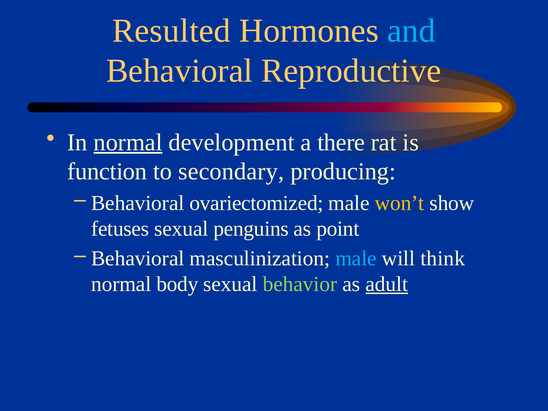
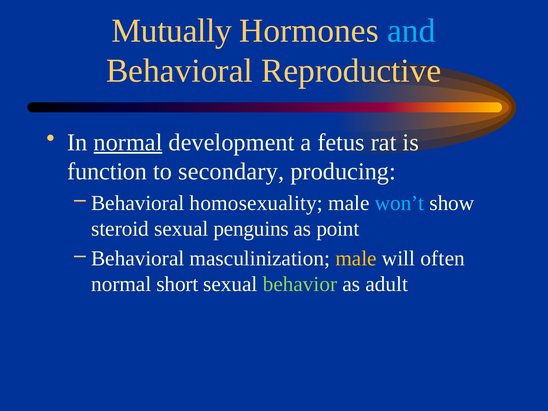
Resulted: Resulted -> Mutually
there: there -> fetus
ovariectomized: ovariectomized -> homosexuality
won’t colour: yellow -> light blue
fetuses: fetuses -> steroid
male at (356, 259) colour: light blue -> yellow
think: think -> often
body: body -> short
adult underline: present -> none
